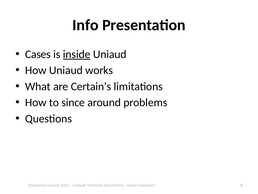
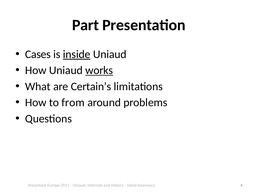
Info: Info -> Part
works underline: none -> present
since: since -> from
